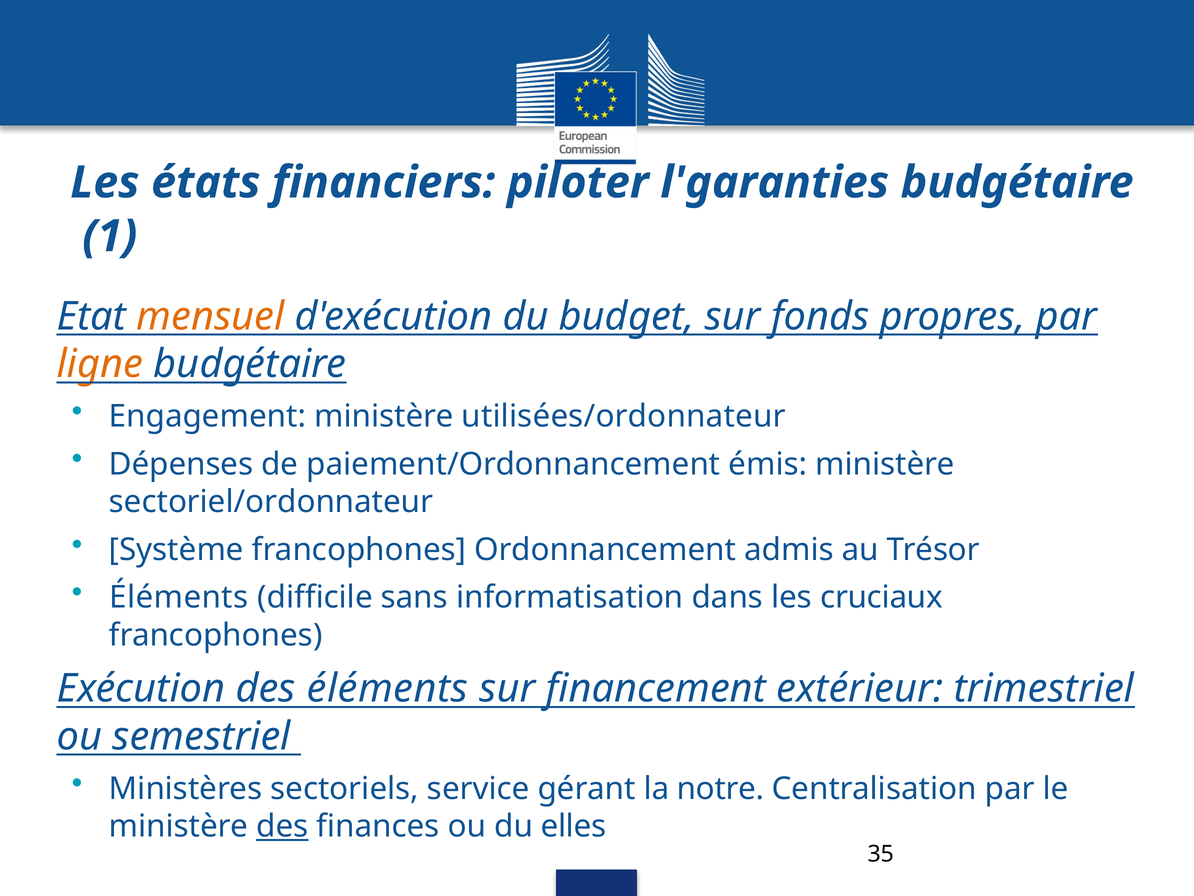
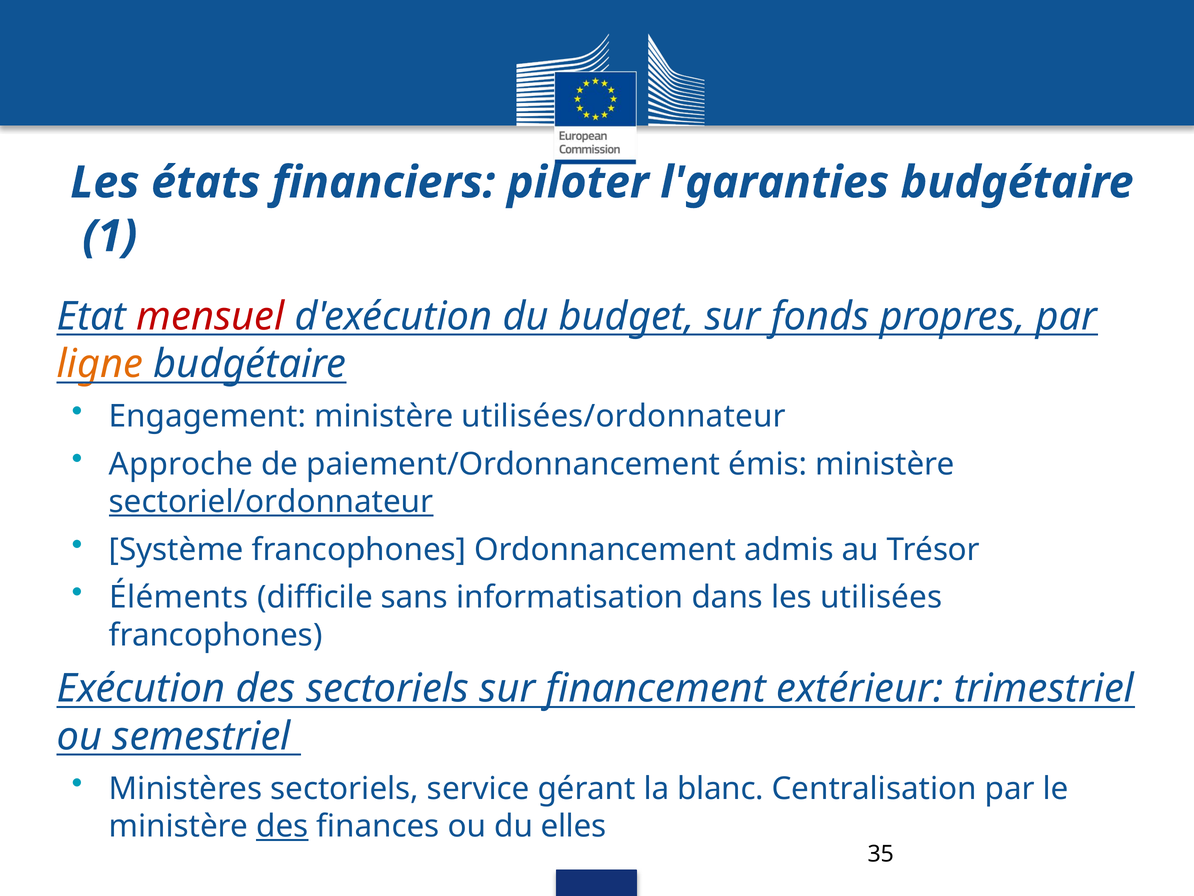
mensuel colour: orange -> red
Dépenses: Dépenses -> Approche
sectoriel/ordonnateur underline: none -> present
cruciaux: cruciaux -> utilisées
des éléments: éléments -> sectoriels
notre: notre -> blanc
